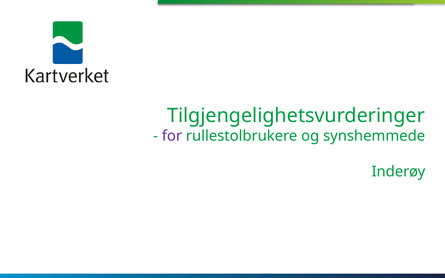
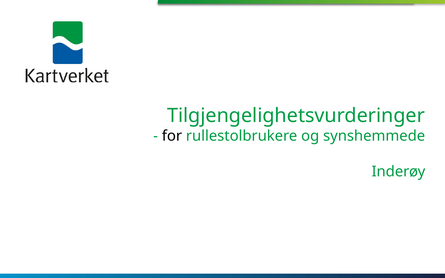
for colour: purple -> black
